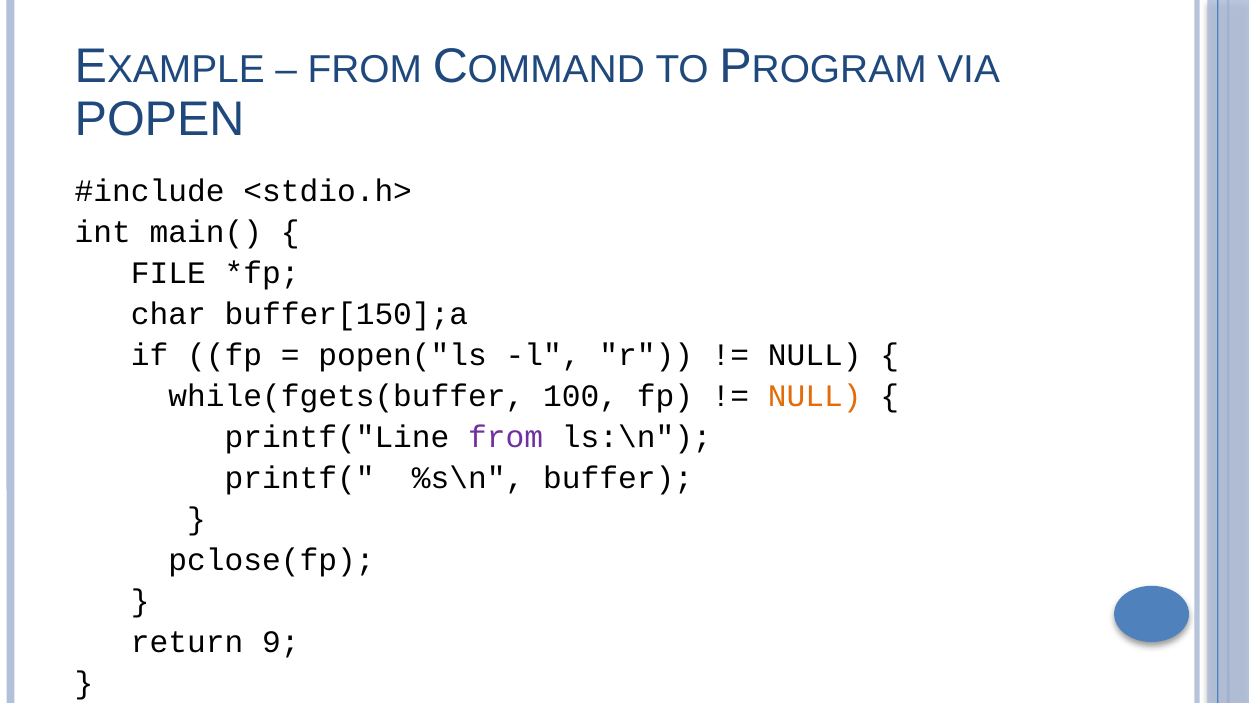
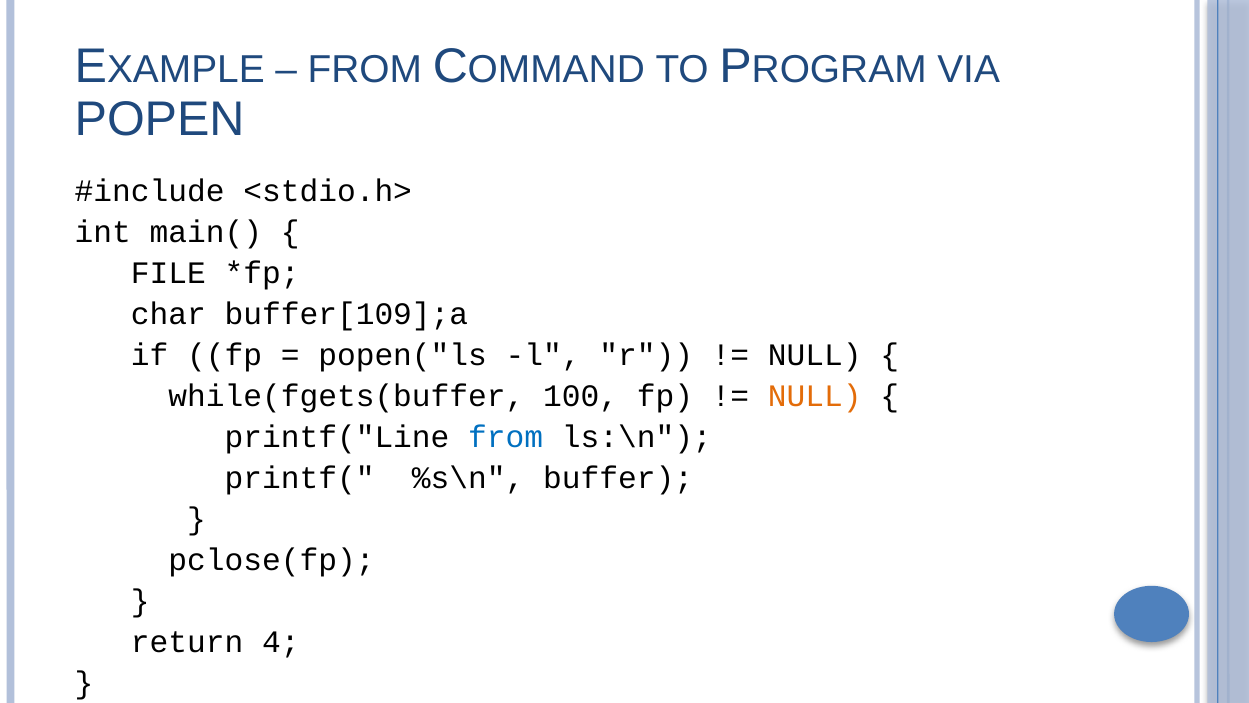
buffer[150];a: buffer[150];a -> buffer[109];a
from at (506, 437) colour: purple -> blue
9: 9 -> 4
